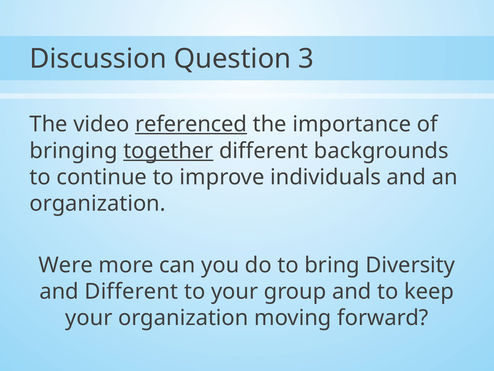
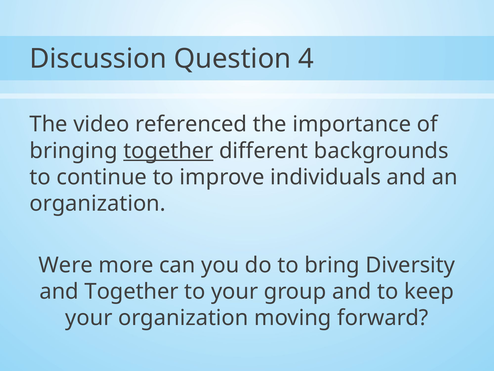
3: 3 -> 4
referenced underline: present -> none
and Different: Different -> Together
